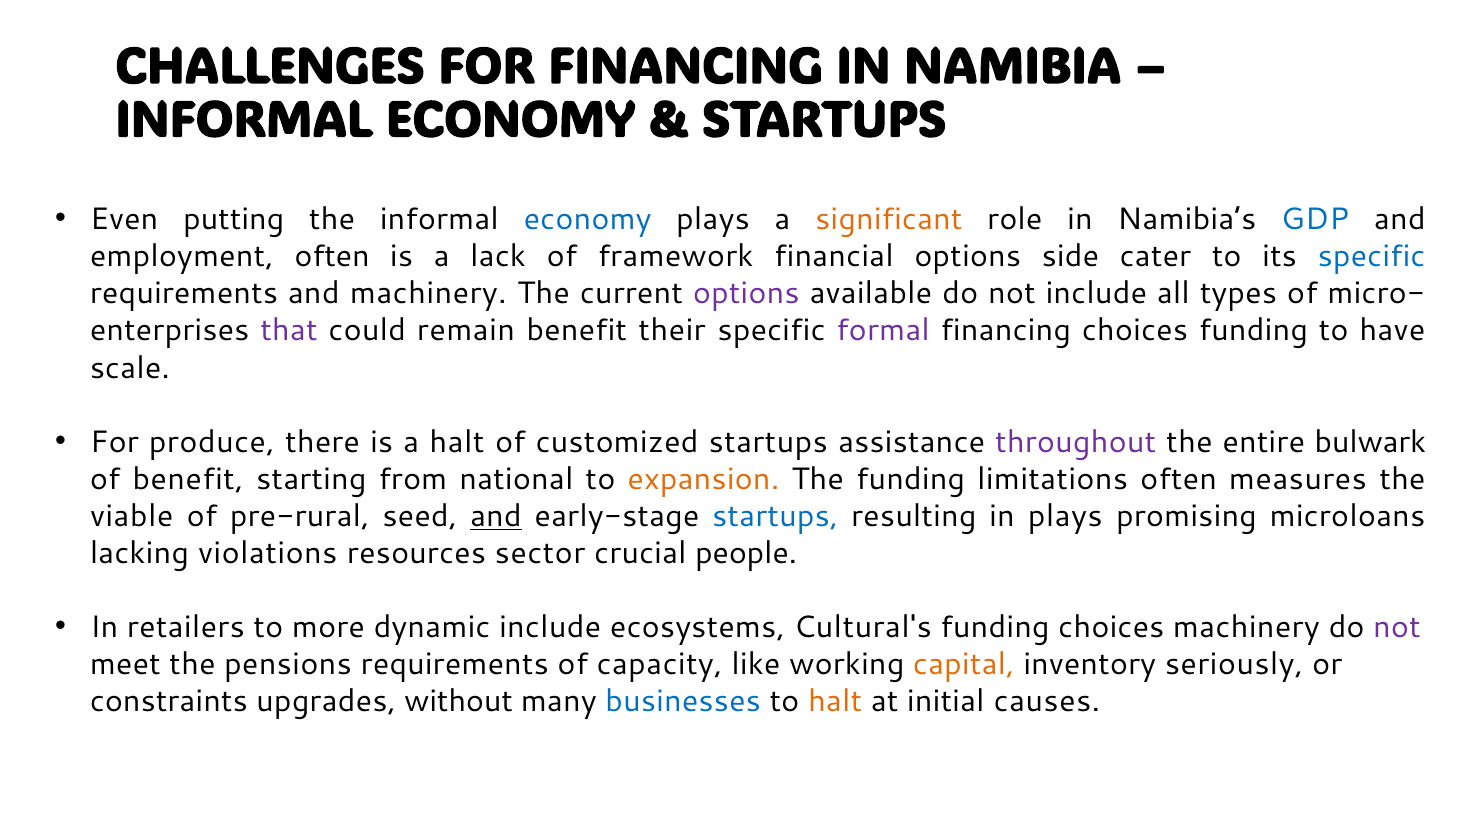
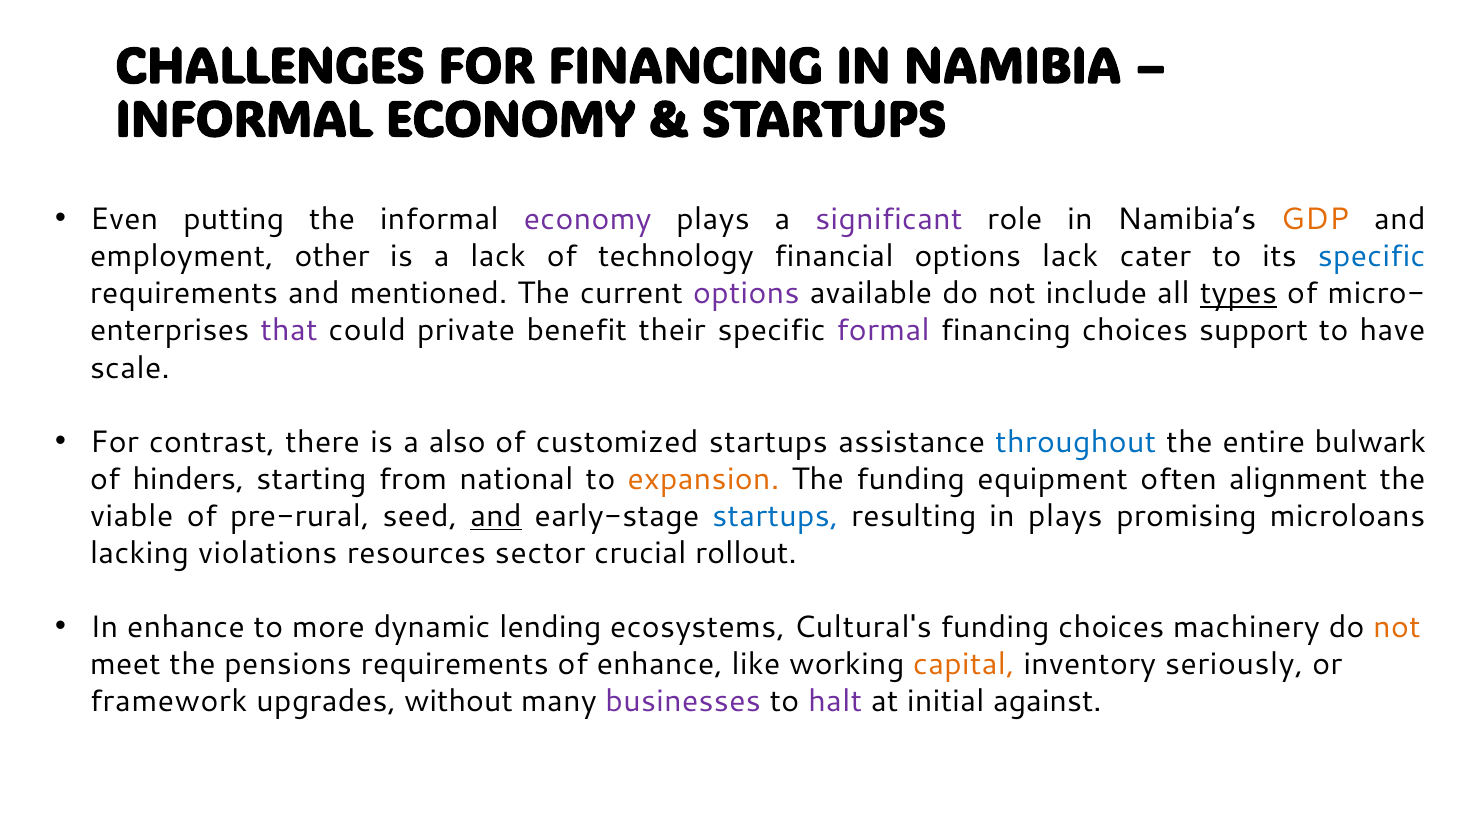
economy at (588, 219) colour: blue -> purple
significant colour: orange -> purple
GDP colour: blue -> orange
employment often: often -> other
framework: framework -> technology
options side: side -> lack
and machinery: machinery -> mentioned
types underline: none -> present
remain: remain -> private
choices funding: funding -> support
produce: produce -> contrast
a halt: halt -> also
throughout colour: purple -> blue
of benefit: benefit -> hinders
limitations: limitations -> equipment
measures: measures -> alignment
people: people -> rollout
In retailers: retailers -> enhance
dynamic include: include -> lending
not at (1397, 627) colour: purple -> orange
of capacity: capacity -> enhance
constraints: constraints -> framework
businesses colour: blue -> purple
halt at (835, 701) colour: orange -> purple
causes: causes -> against
